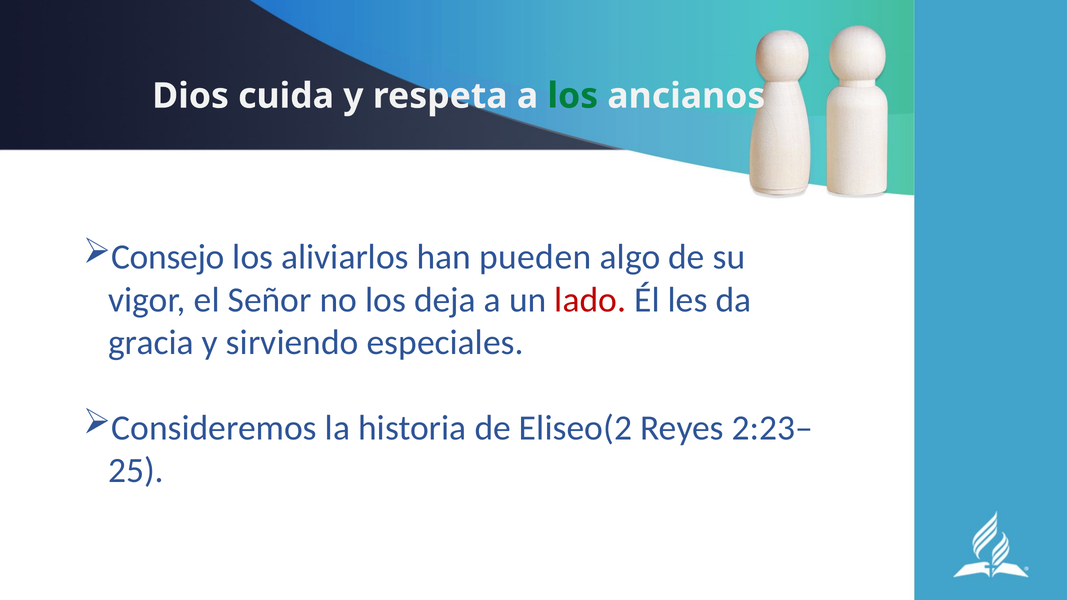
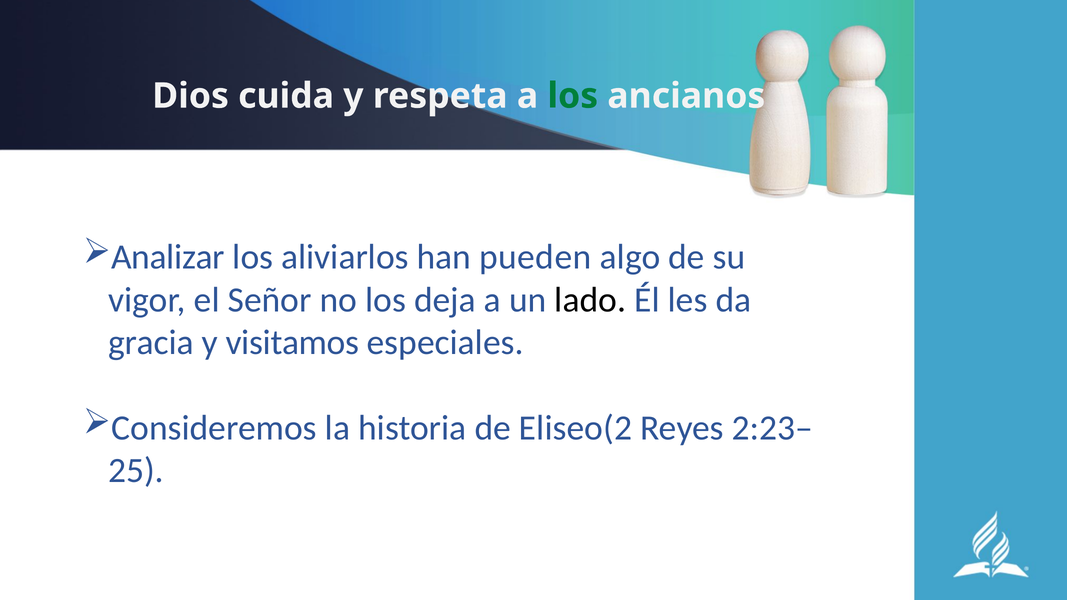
Consejo: Consejo -> Analizar
lado colour: red -> black
sirviendo: sirviendo -> visitamos
